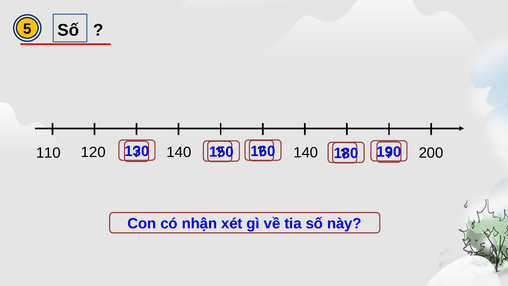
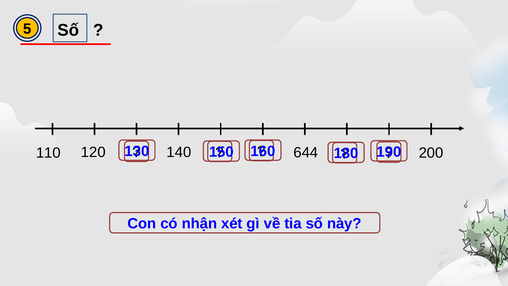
120 140: 140 -> 644
